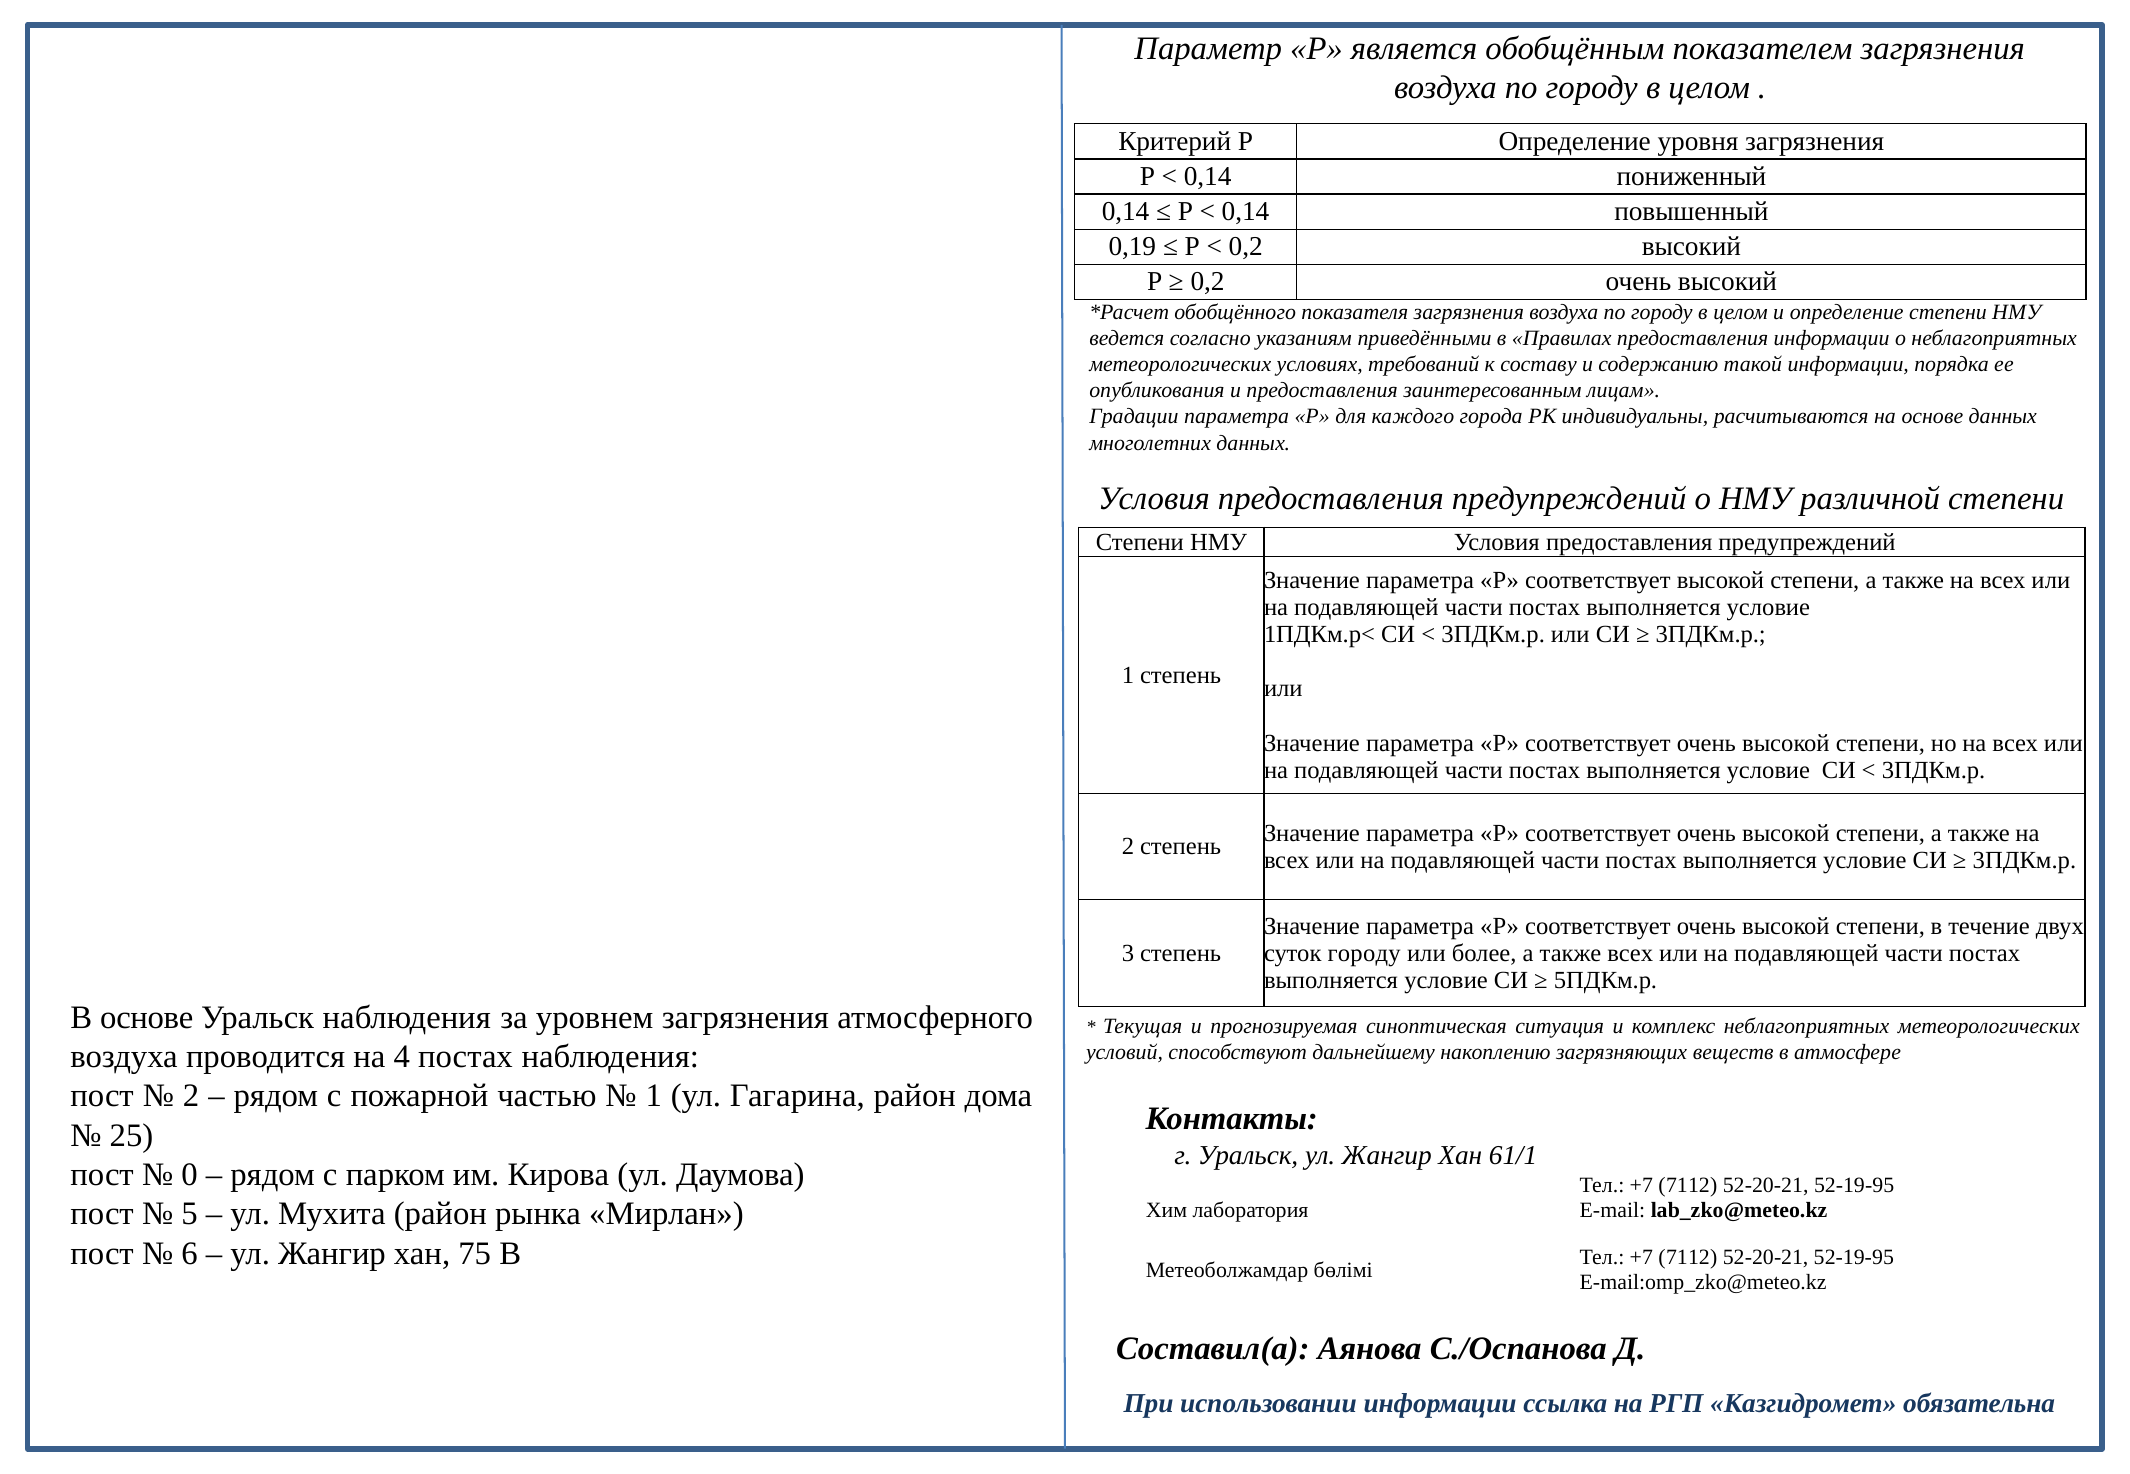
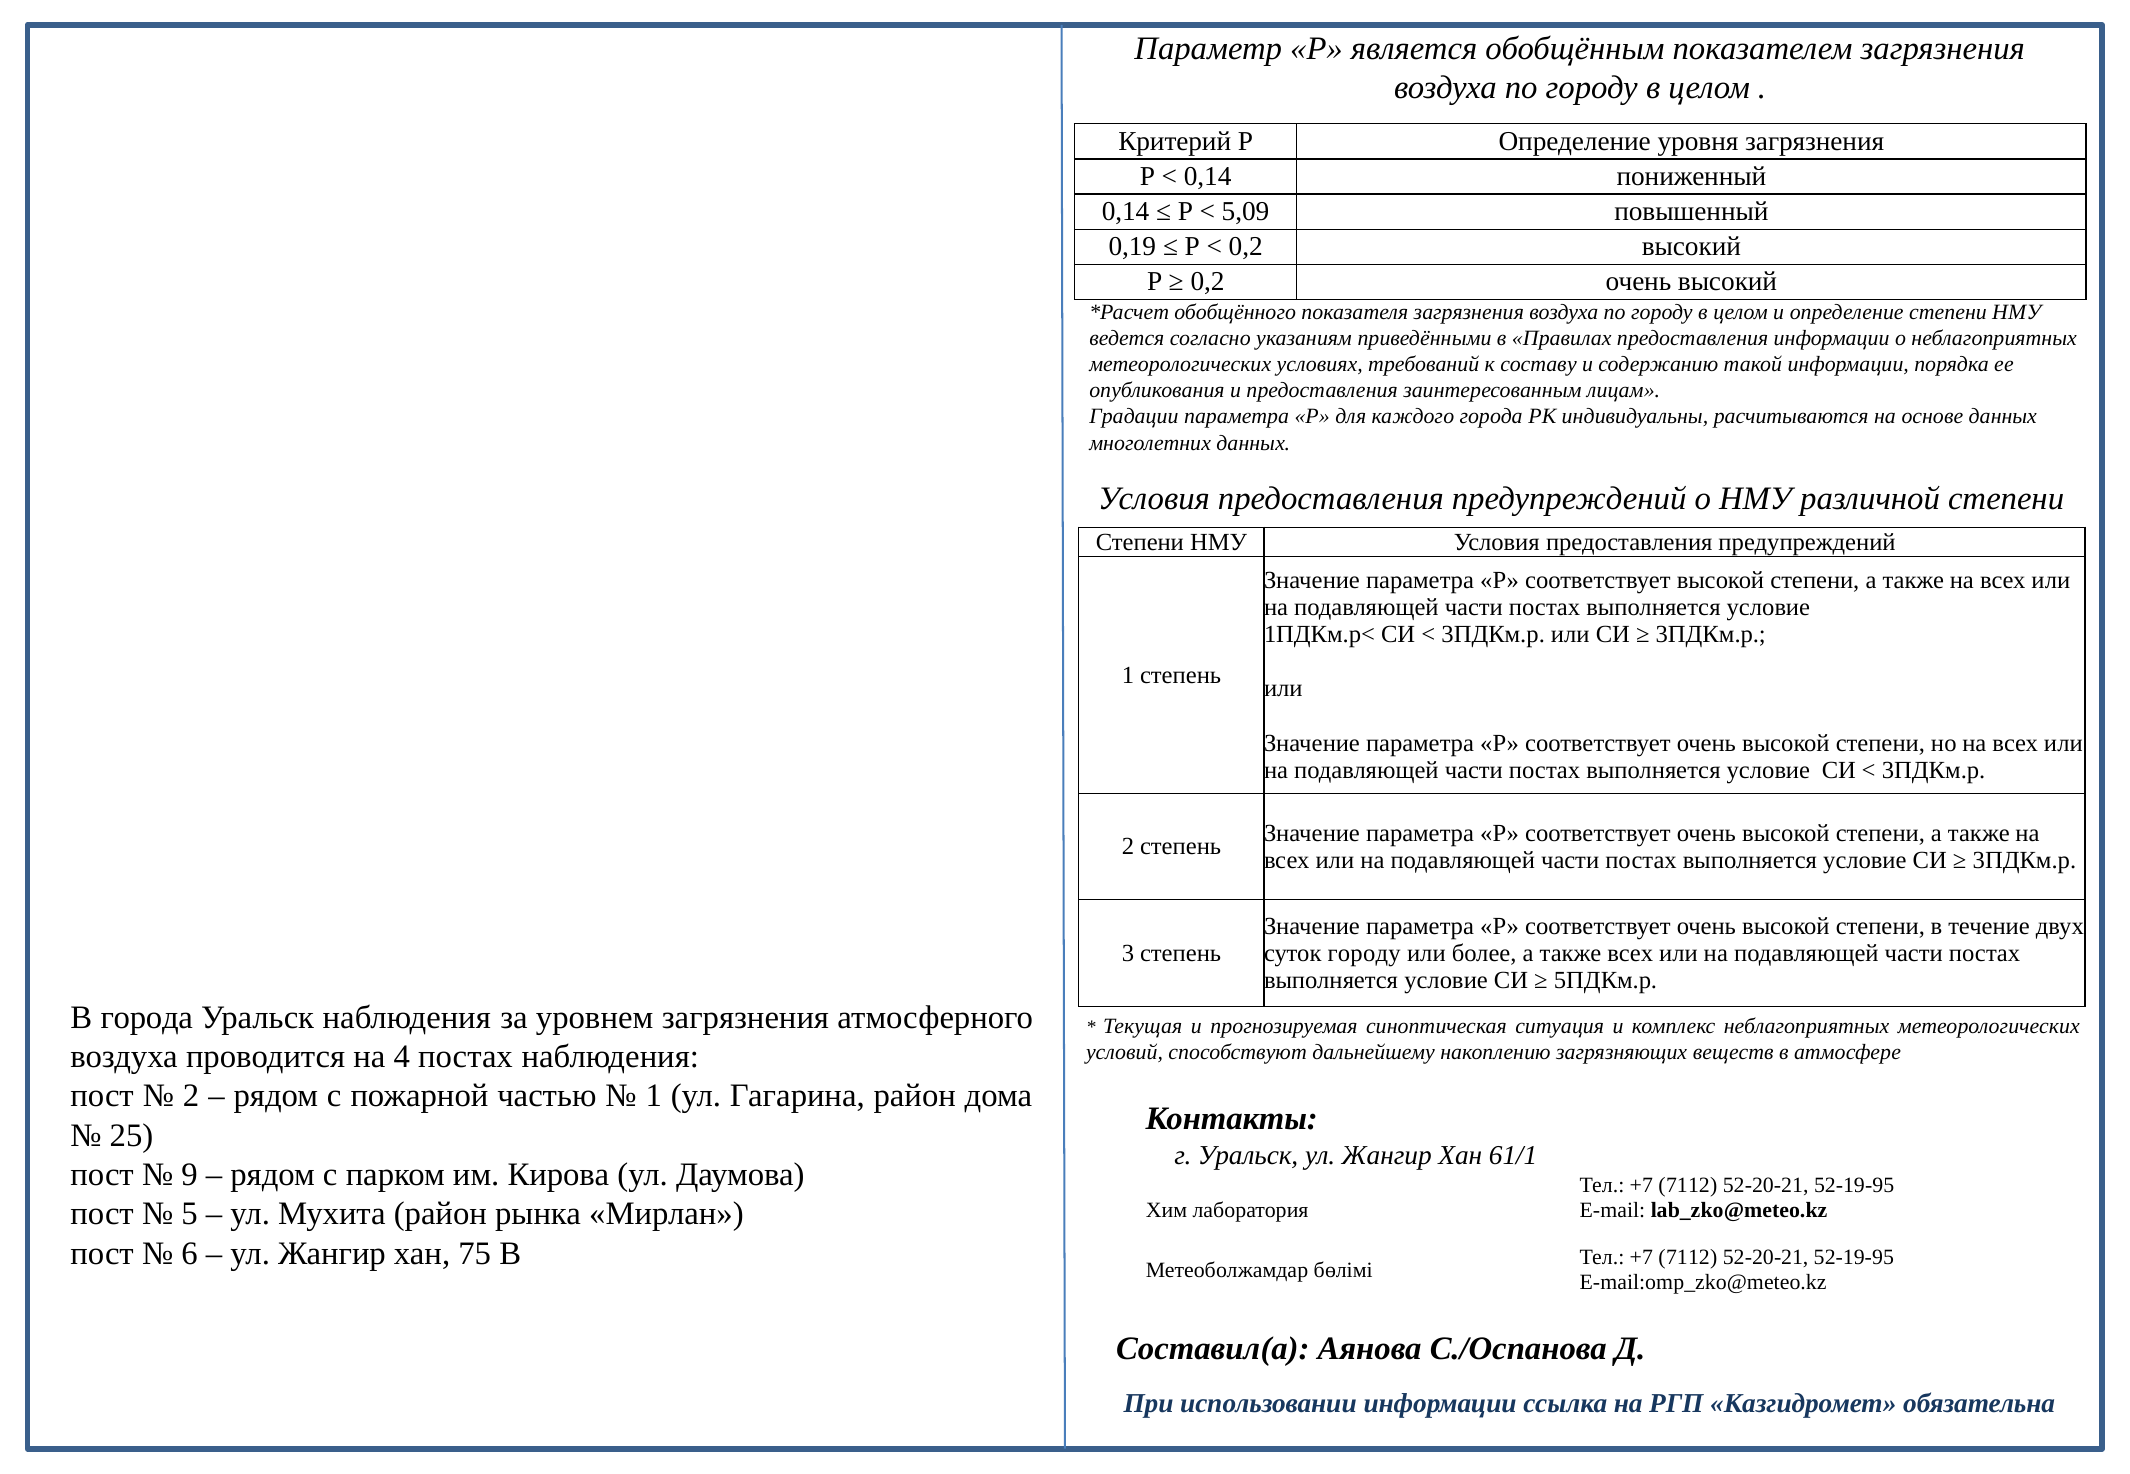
0,14 at (1246, 211): 0,14 -> 5,09
В основе: основе -> города
0: 0 -> 9
